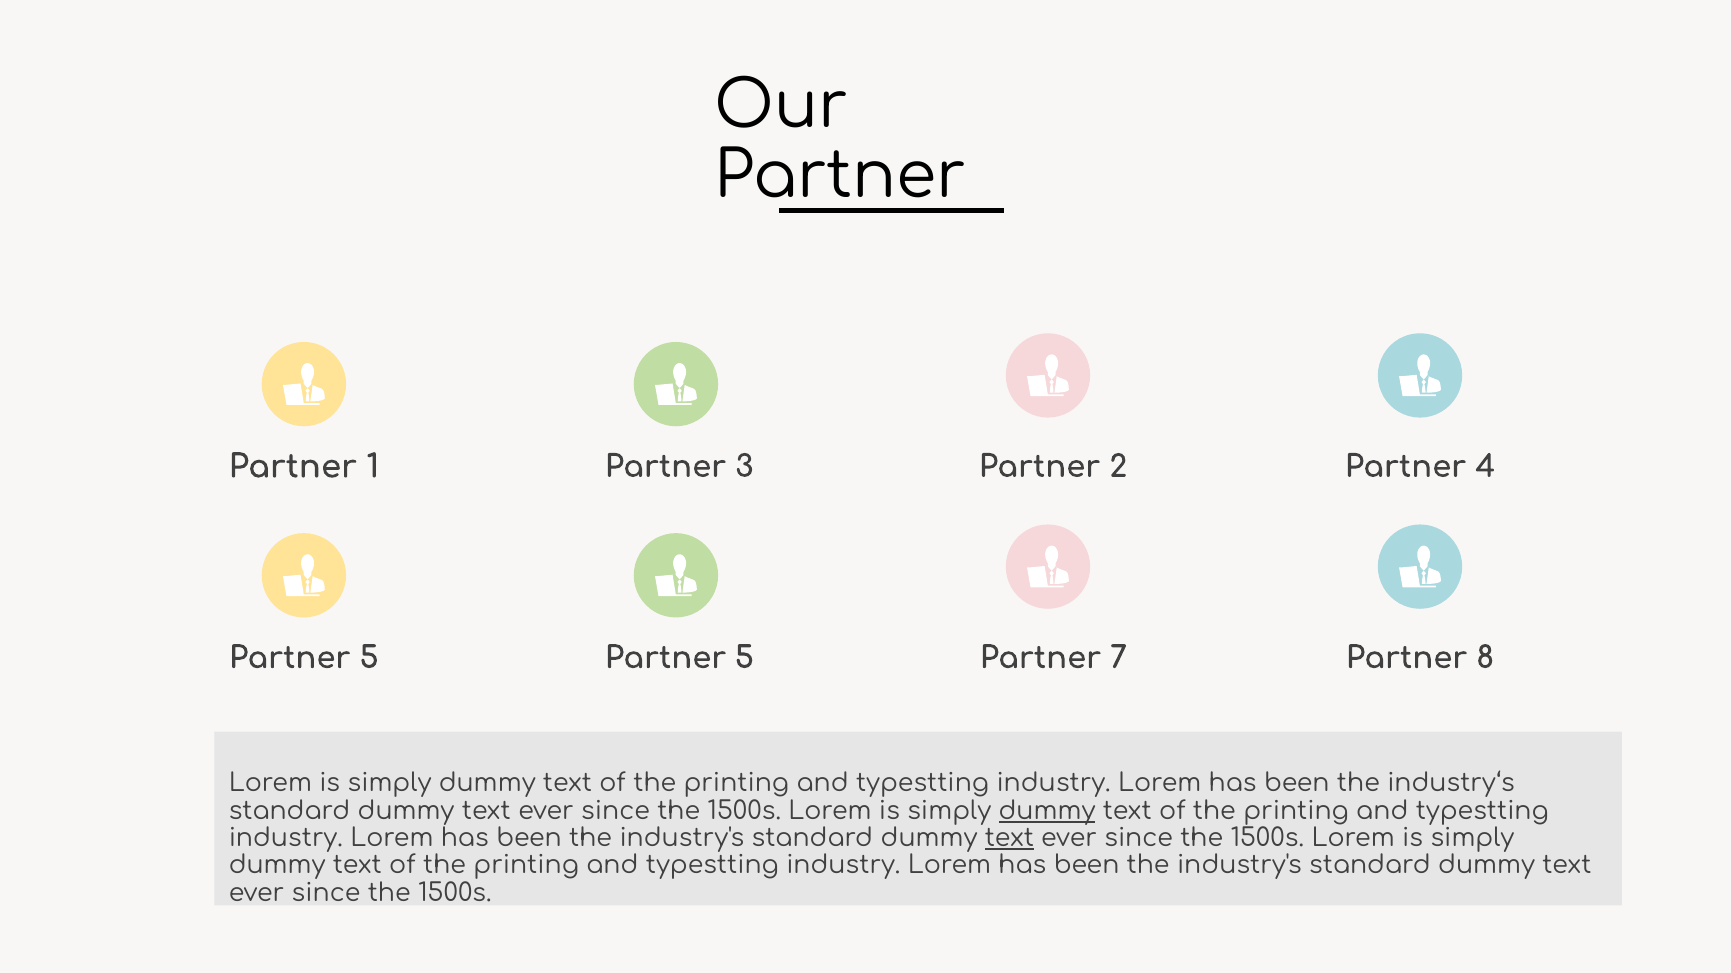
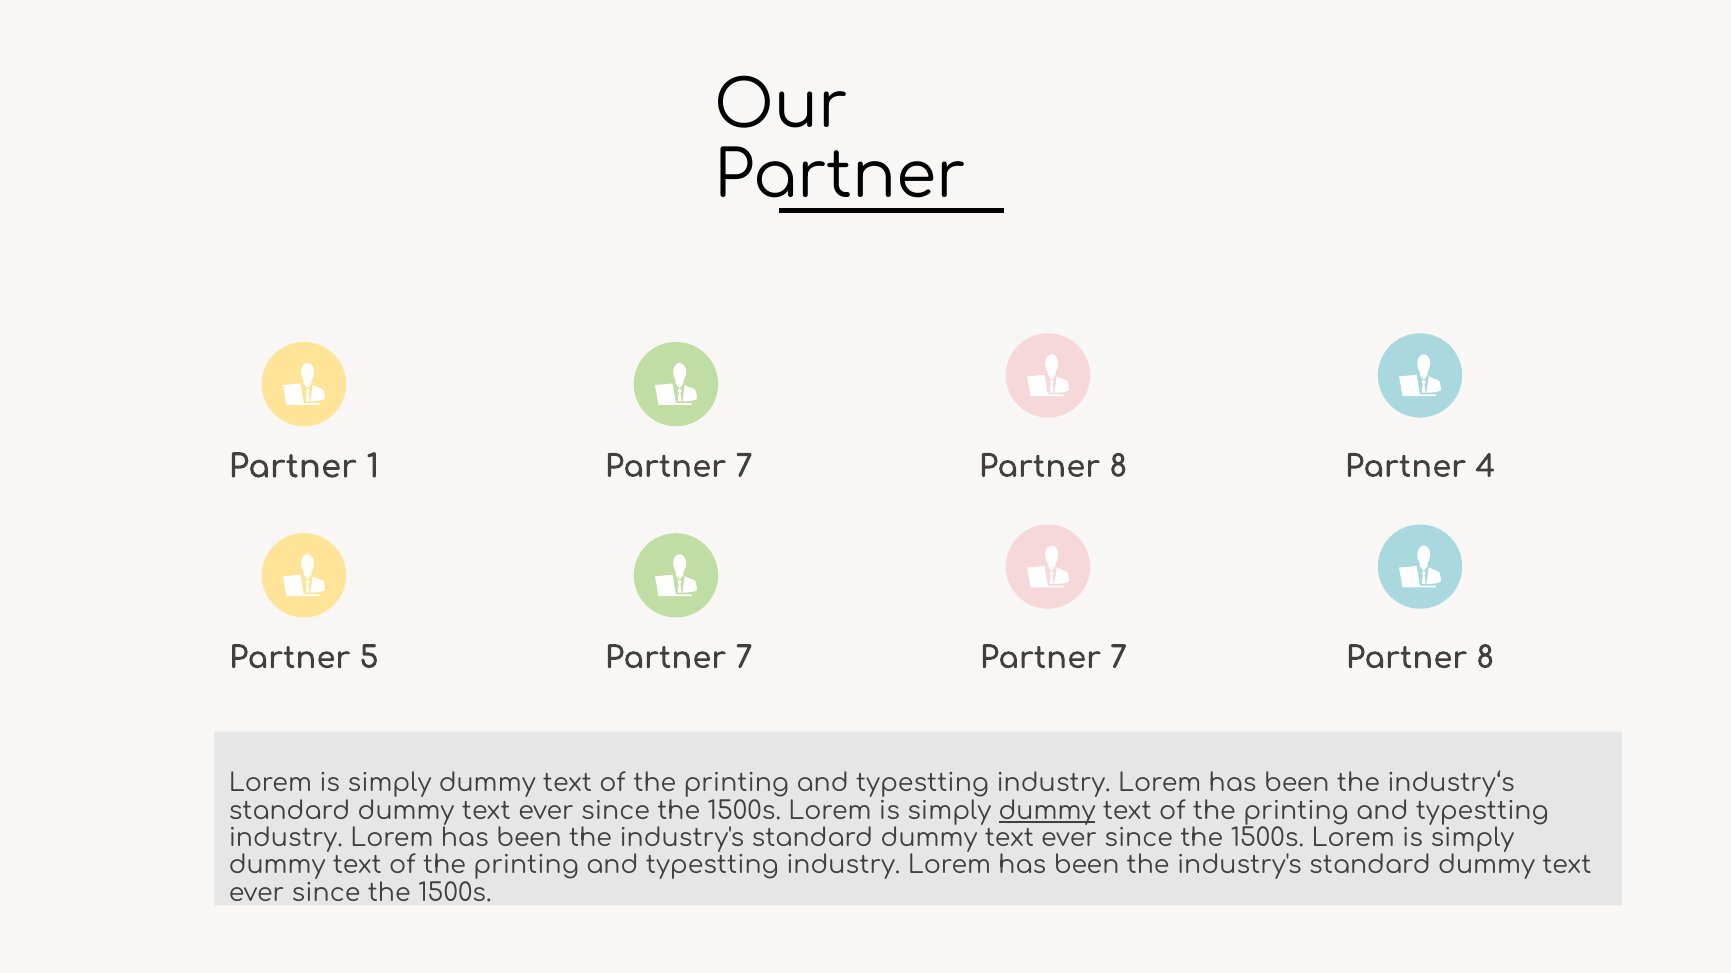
1 Partner 3: 3 -> 7
2 at (1118, 467): 2 -> 8
5 Partner 5: 5 -> 7
text at (1009, 839) underline: present -> none
